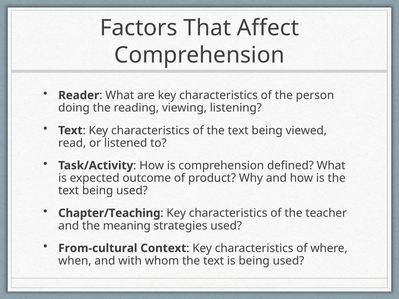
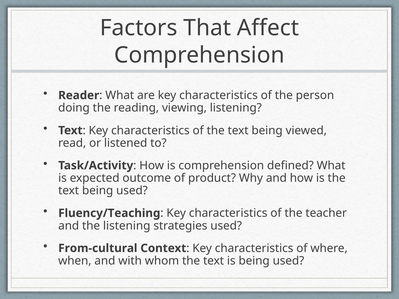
Chapter/Teaching: Chapter/Teaching -> Fluency/Teaching
the meaning: meaning -> listening
